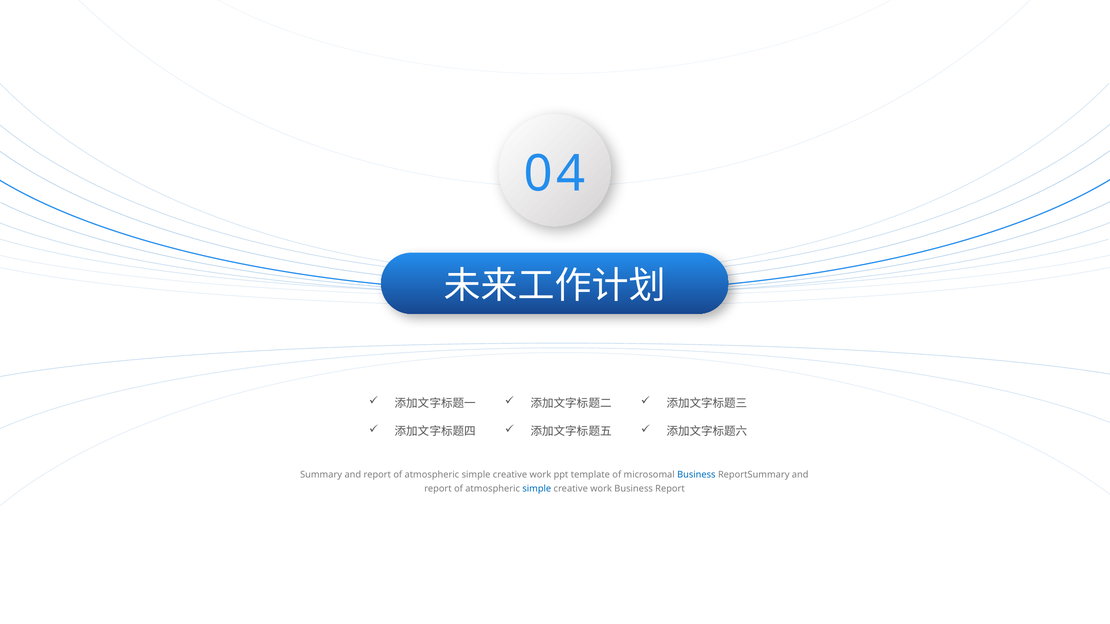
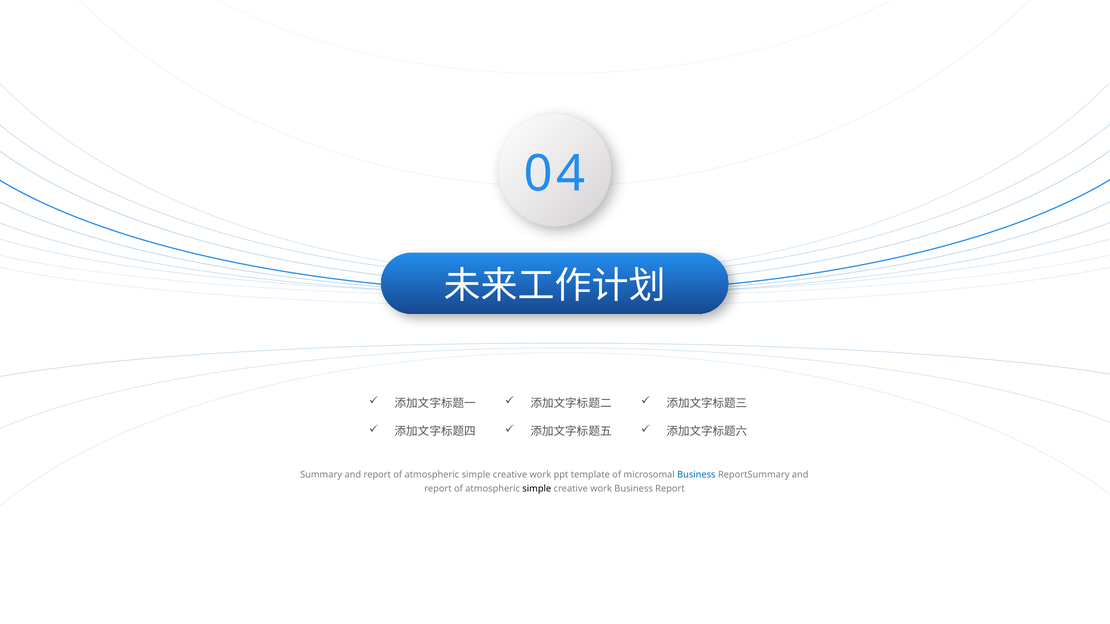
simple at (537, 489) colour: blue -> black
